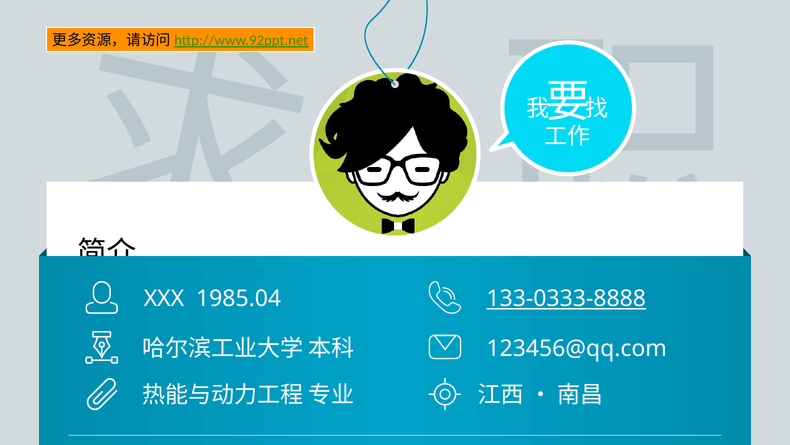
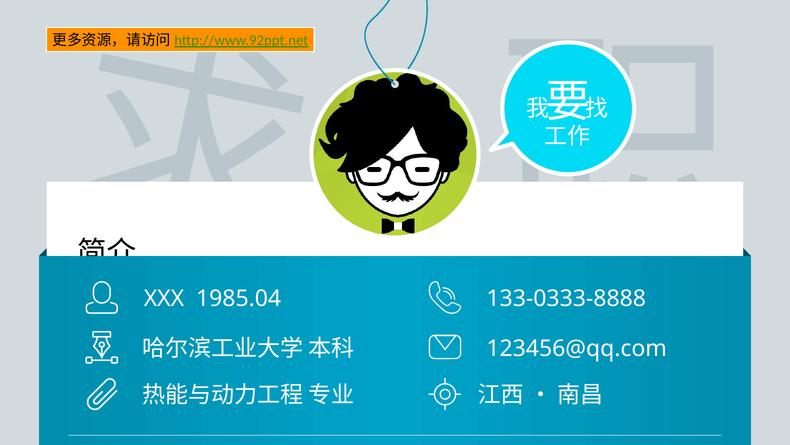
133-0333-8888 underline: present -> none
